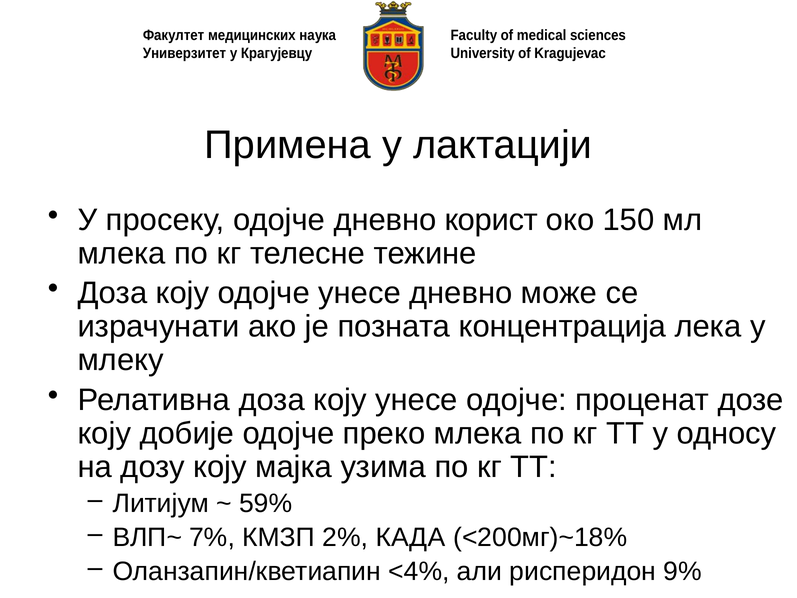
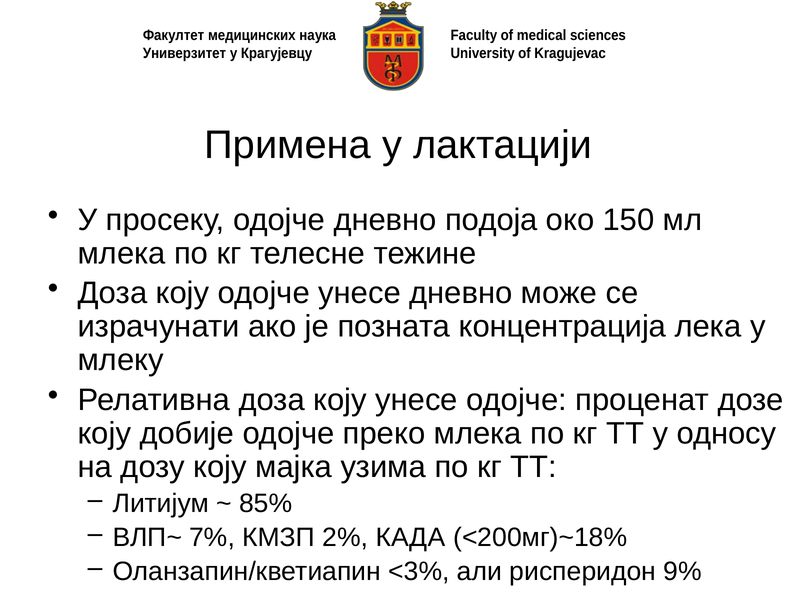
корист: корист -> подоја
59%: 59% -> 85%
<4%: <4% -> <3%
